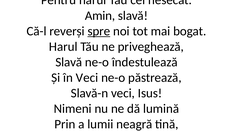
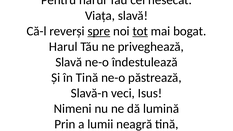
Amin: Amin -> Viața
tot underline: none -> present
în Veci: Veci -> Tină
